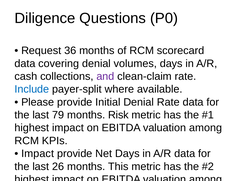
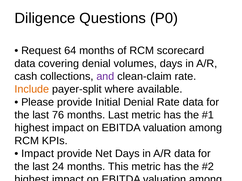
Request 36: 36 -> 64
Include colour: blue -> orange
79: 79 -> 76
months Risk: Risk -> Last
26: 26 -> 24
